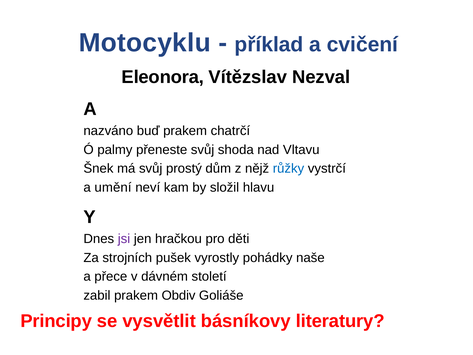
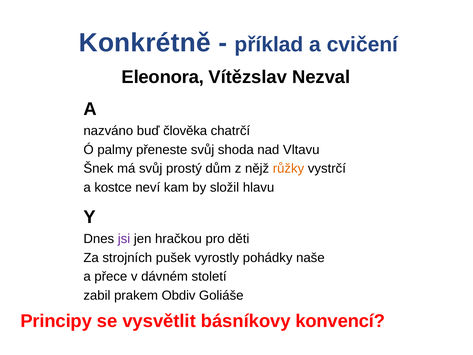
Motocyklu: Motocyklu -> Konkrétně
buď prakem: prakem -> člověka
růžky colour: blue -> orange
umění: umění -> kostce
literatury: literatury -> konvencí
